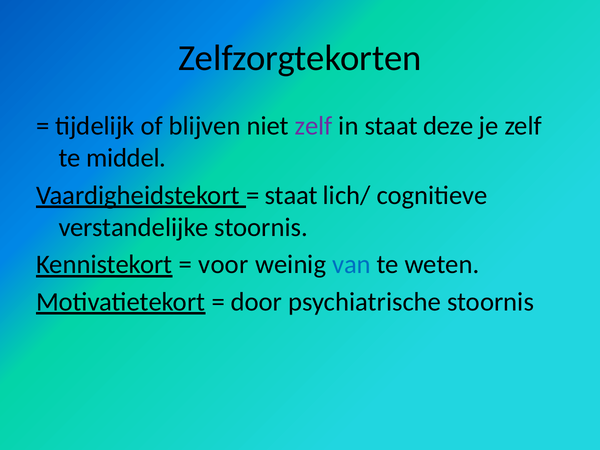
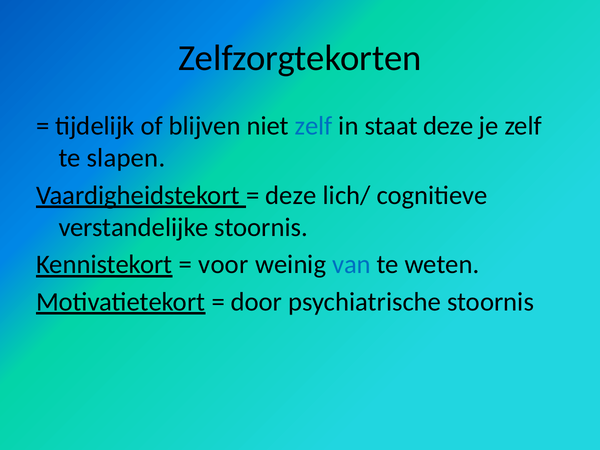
zelf at (314, 126) colour: purple -> blue
middel: middel -> slapen
staat at (291, 195): staat -> deze
